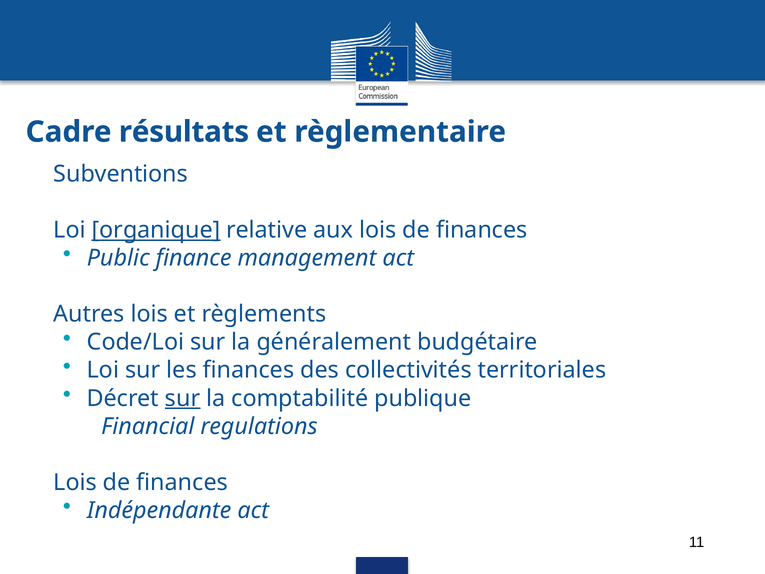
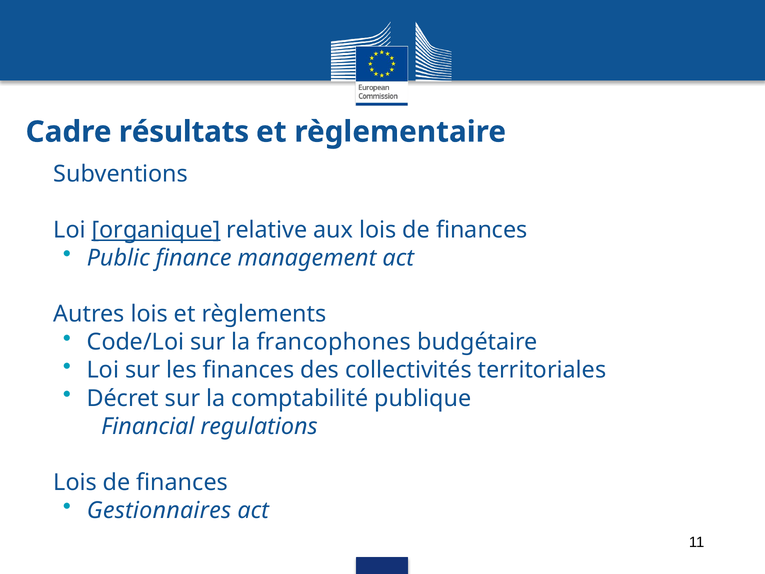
généralement: généralement -> francophones
sur at (183, 398) underline: present -> none
Indépendante: Indépendante -> Gestionnaires
